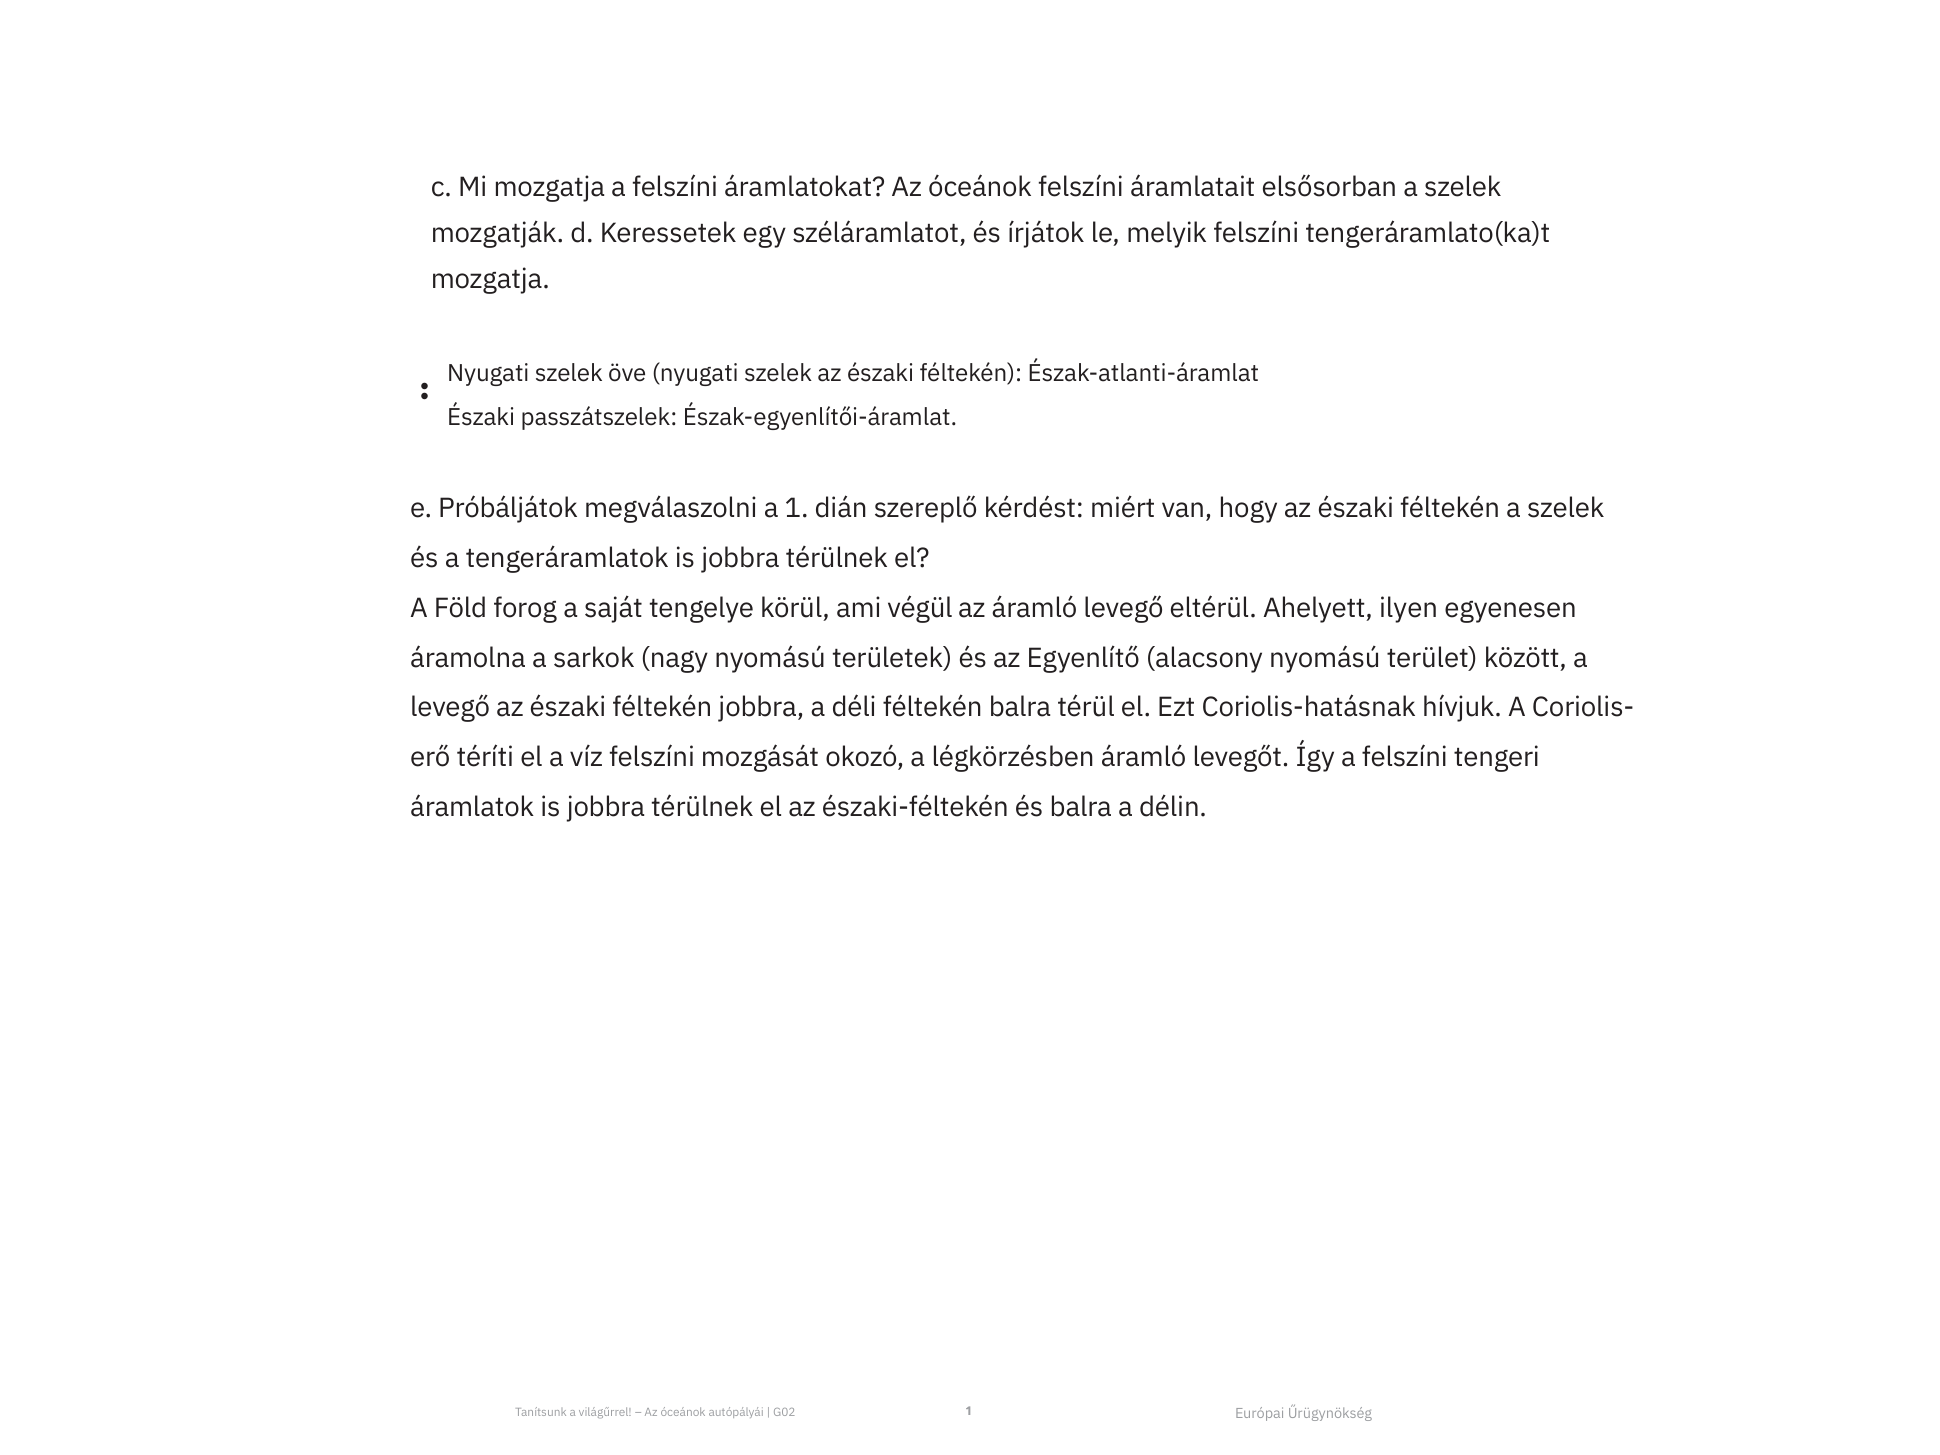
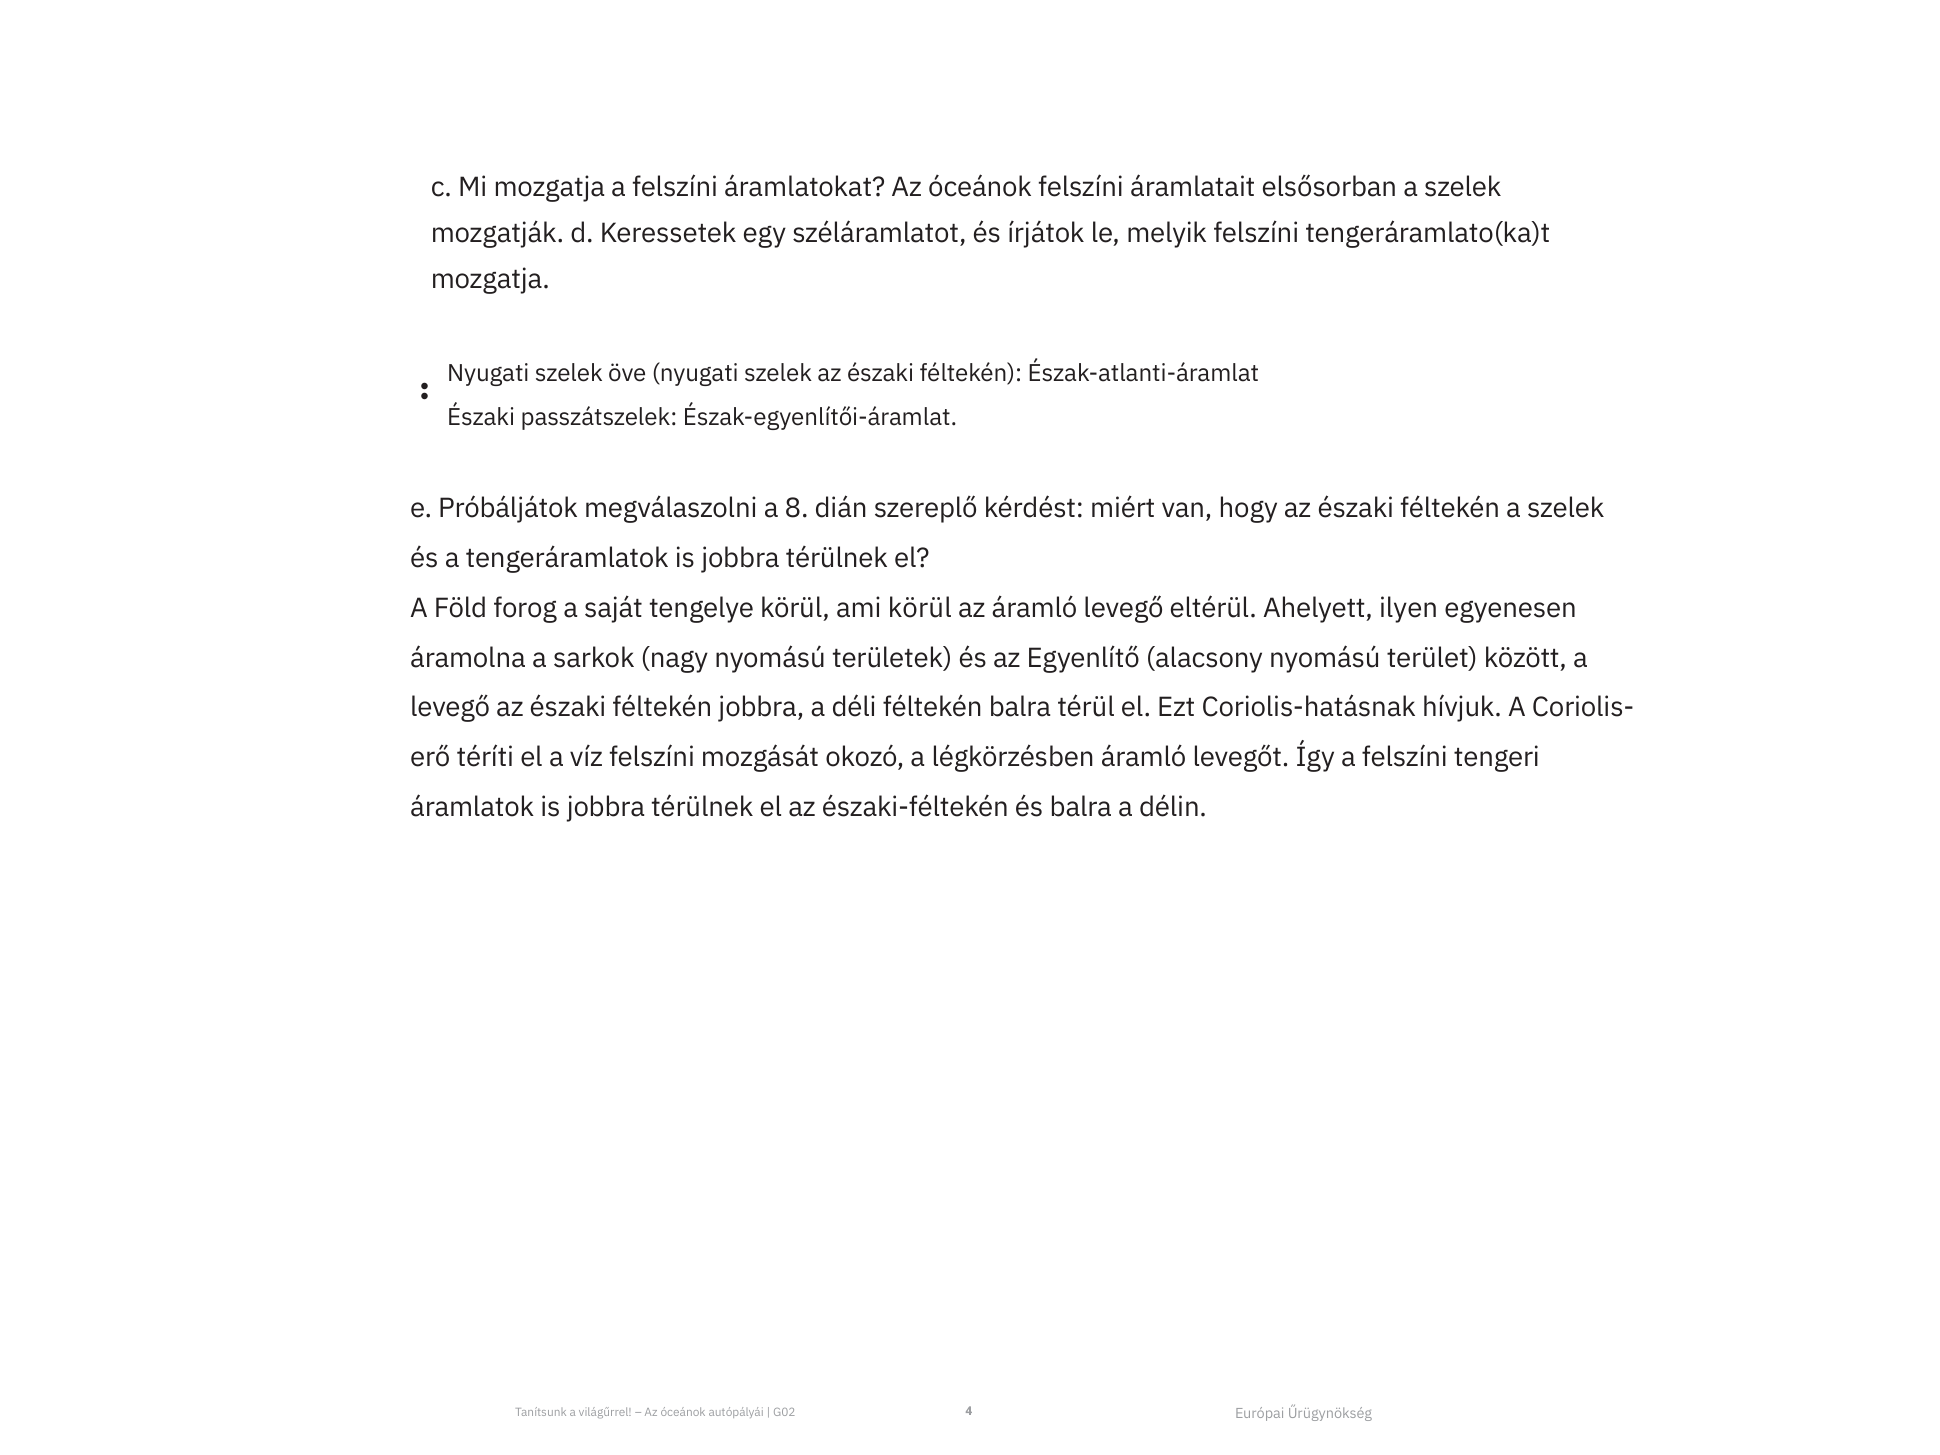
a 1: 1 -> 8
ami végül: végül -> körül
G02 1: 1 -> 4
